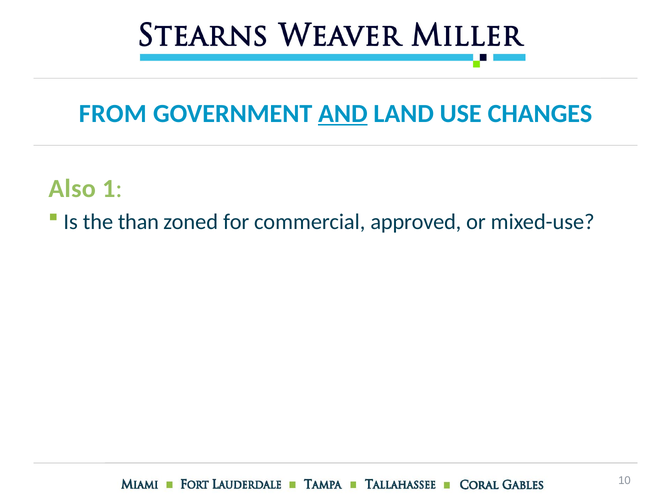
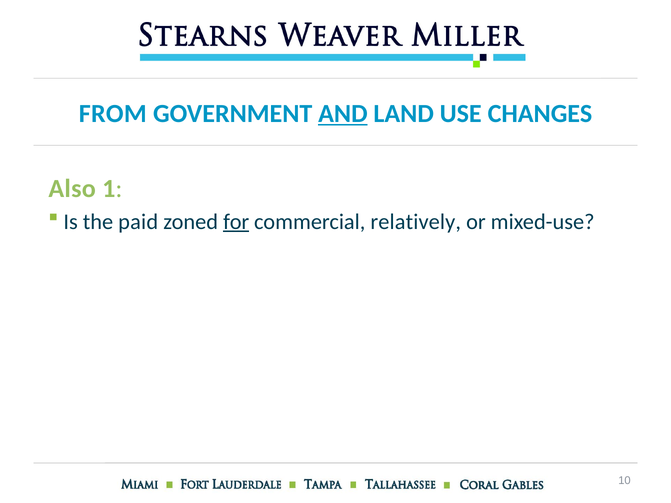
than: than -> paid
for underline: none -> present
approved: approved -> relatively
